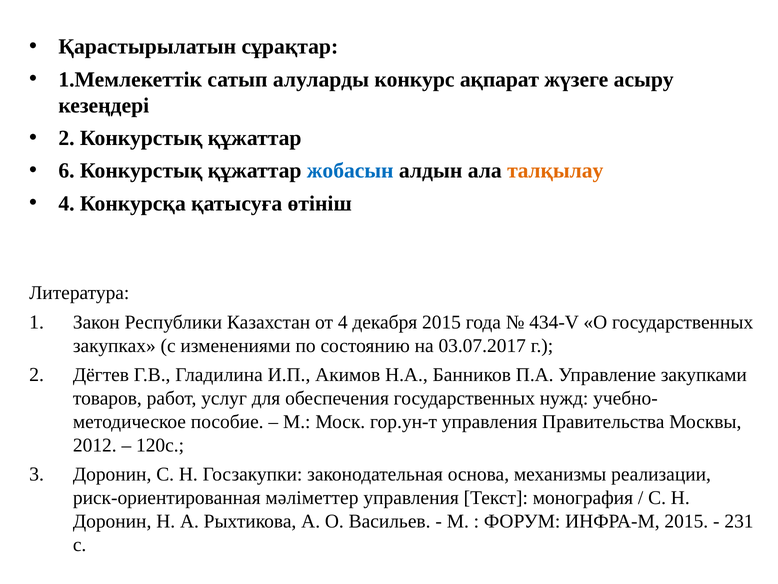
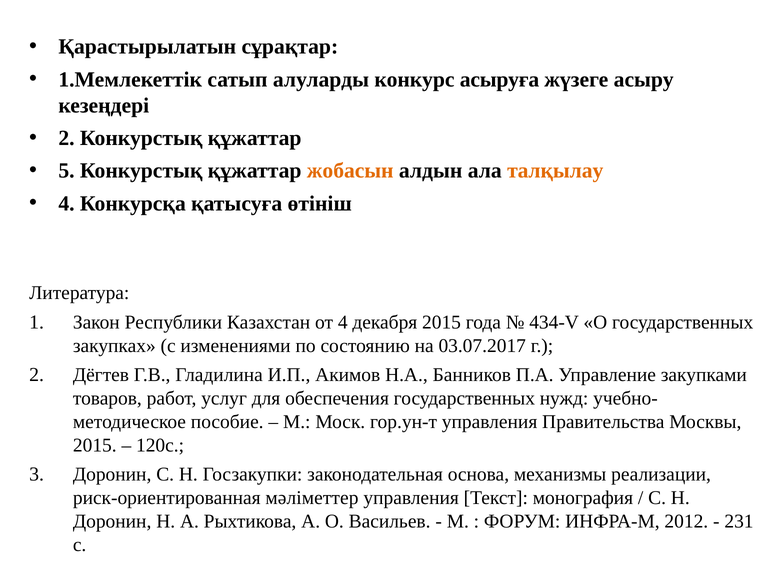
ақпарат: ақпарат -> асыруға
6: 6 -> 5
жобасын colour: blue -> orange
2012 at (95, 445): 2012 -> 2015
ИНФРА-М 2015: 2015 -> 2012
